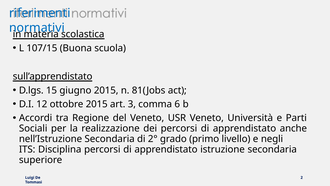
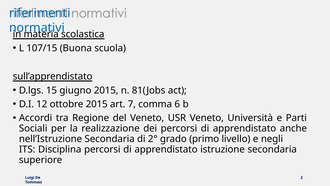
3: 3 -> 7
